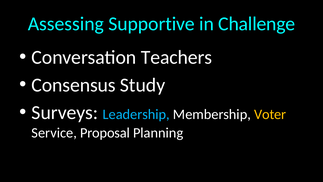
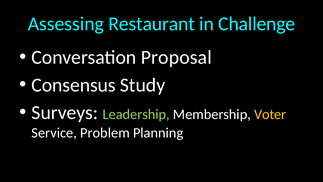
Supportive: Supportive -> Restaurant
Teachers: Teachers -> Proposal
Leadership colour: light blue -> light green
Proposal: Proposal -> Problem
